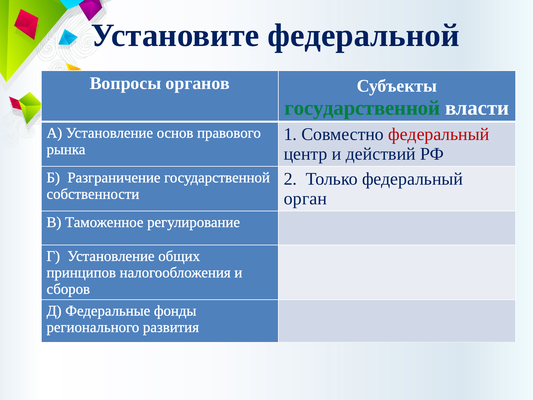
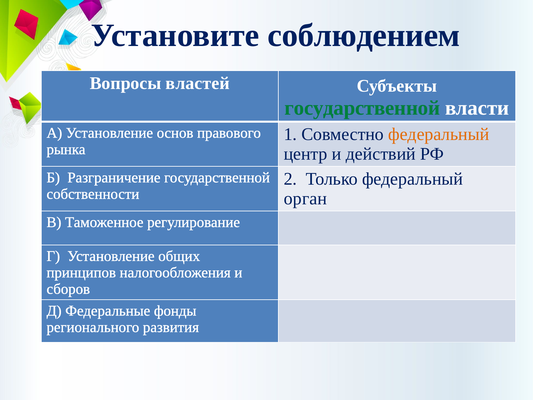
федеральной: федеральной -> соблюдением
органов: органов -> властей
федеральный at (439, 134) colour: red -> orange
